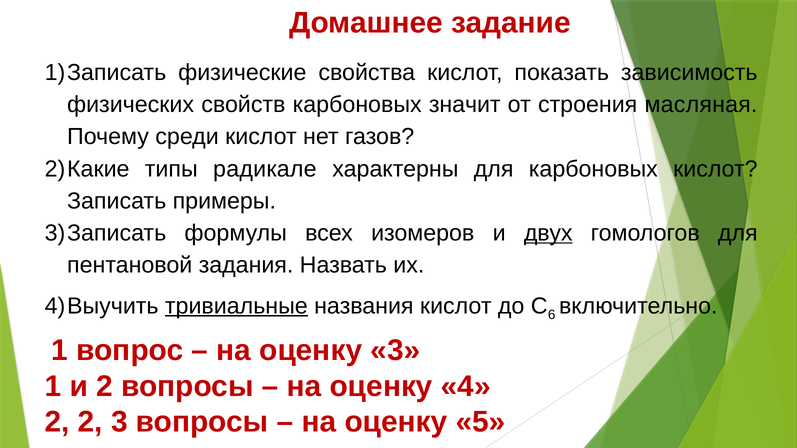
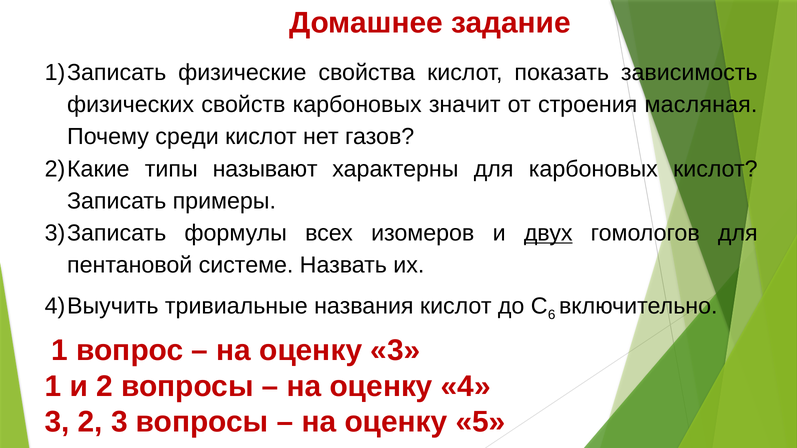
радикале: радикале -> называют
задания: задания -> системе
тривиальные underline: present -> none
2 at (57, 422): 2 -> 3
